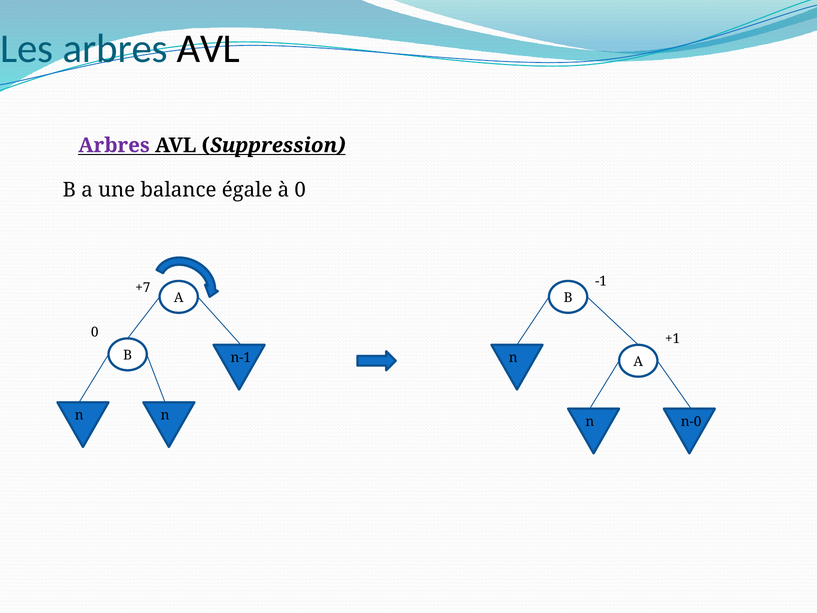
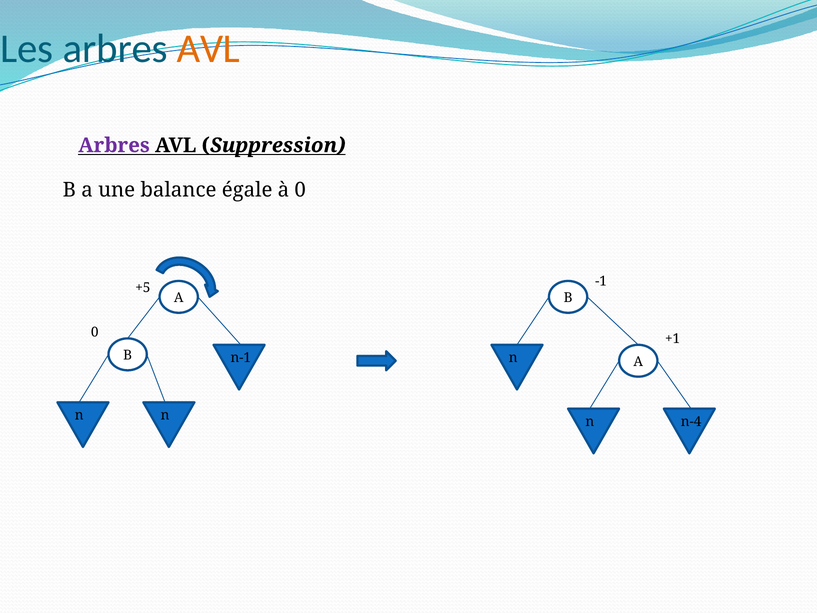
AVL at (208, 49) colour: black -> orange
+7: +7 -> +5
n-0: n-0 -> n-4
